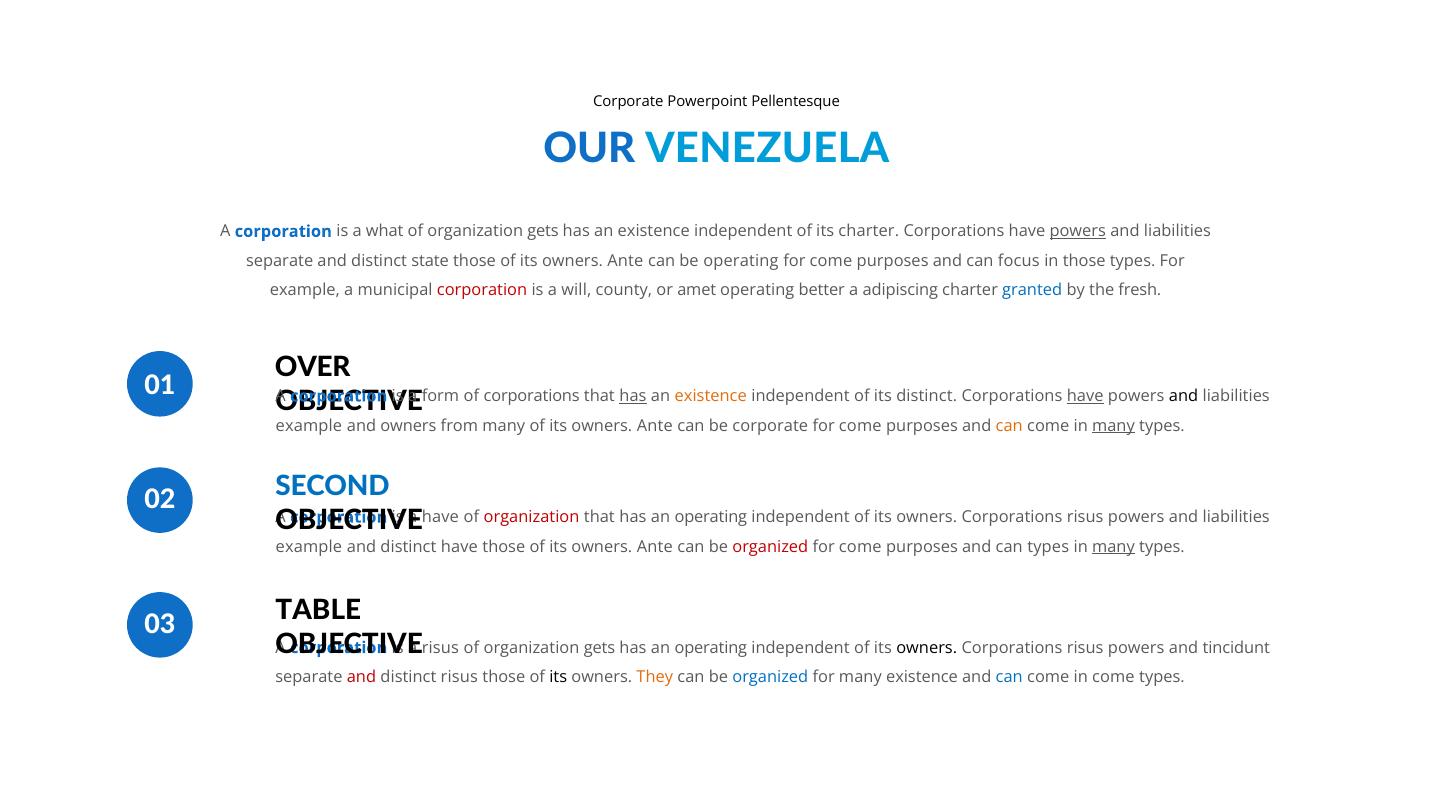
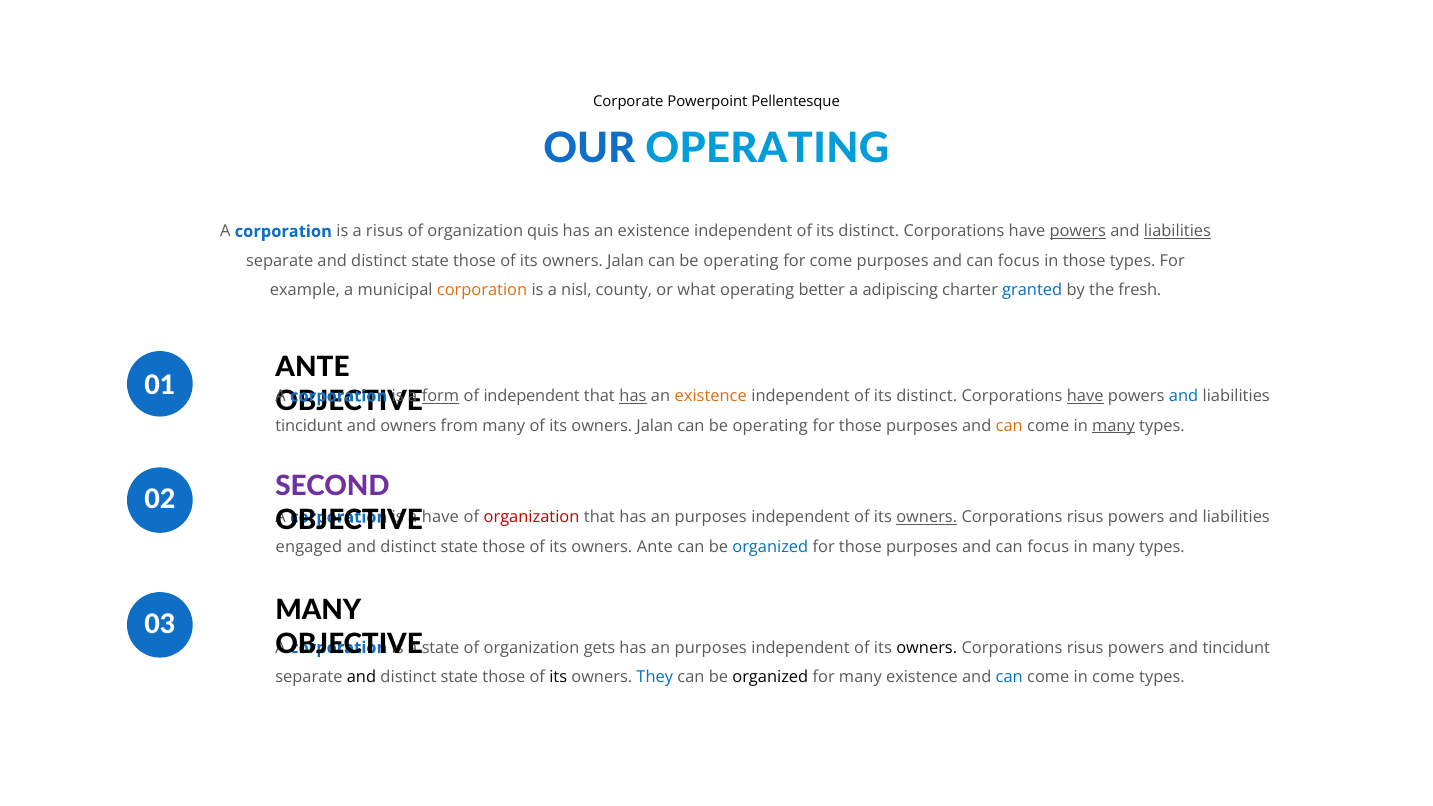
OUR VENEZUELA: VENEZUELA -> OPERATING
a what: what -> risus
gets at (543, 231): gets -> quis
charter at (869, 231): charter -> distinct
liabilities at (1177, 231) underline: none -> present
Ante at (625, 261): Ante -> Jalan
corporation at (482, 291) colour: red -> orange
will: will -> nisl
amet: amet -> what
OVER at (313, 368): OVER -> ANTE
form underline: none -> present
of corporations: corporations -> independent
and at (1184, 396) colour: black -> blue
example at (309, 426): example -> tincidunt
Ante at (655, 426): Ante -> Jalan
corporate at (770, 426): corporate -> operating
come at (860, 426): come -> those
SECOND colour: blue -> purple
that has an operating: operating -> purposes
owners at (927, 517) underline: none -> present
example at (309, 547): example -> engaged
have at (459, 547): have -> state
organized at (770, 547) colour: red -> blue
come at (860, 547): come -> those
types at (1048, 547): types -> focus
many at (1113, 547) underline: present -> none
TABLE at (318, 610): TABLE -> MANY
risus at (440, 648): risus -> state
operating at (711, 648): operating -> purposes
and at (361, 677) colour: red -> black
risus at (459, 677): risus -> state
They colour: orange -> blue
organized at (770, 677) colour: blue -> black
